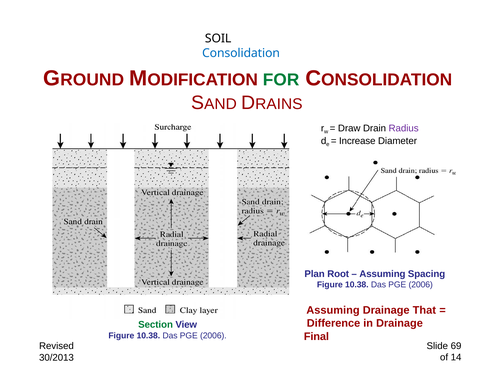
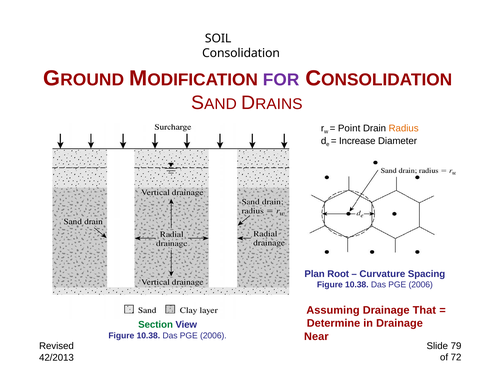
Consolidation colour: blue -> black
FOR colour: green -> purple
Draw: Draw -> Point
Radius colour: purple -> orange
Assuming at (382, 274): Assuming -> Curvature
Difference: Difference -> Determine
Final: Final -> Near
69: 69 -> 79
14: 14 -> 72
30/2013: 30/2013 -> 42/2013
